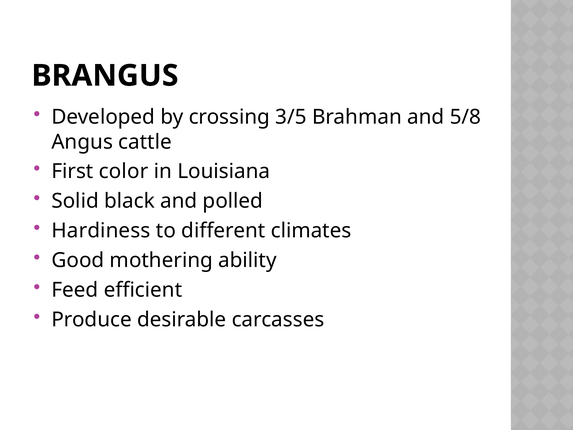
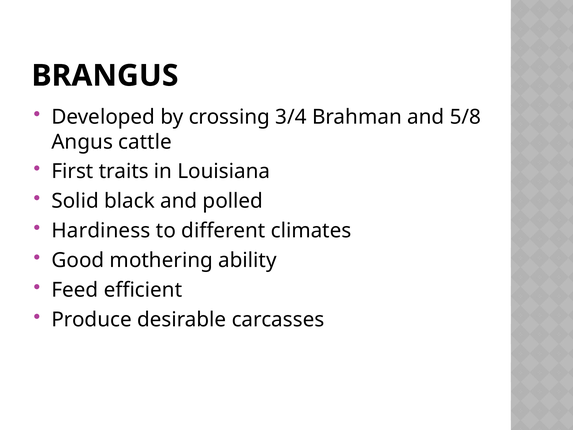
3/5: 3/5 -> 3/4
color: color -> traits
